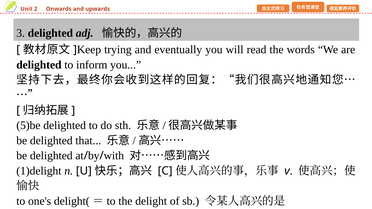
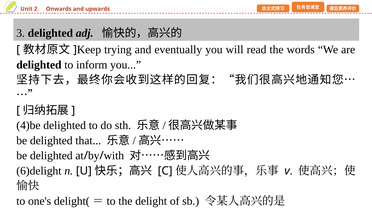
5)be: 5)be -> 4)be
1)delight: 1)delight -> 6)delight
